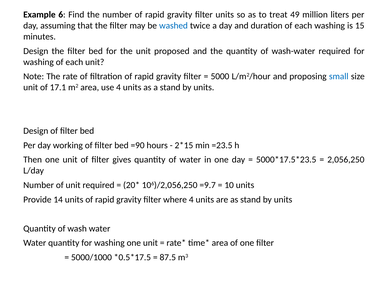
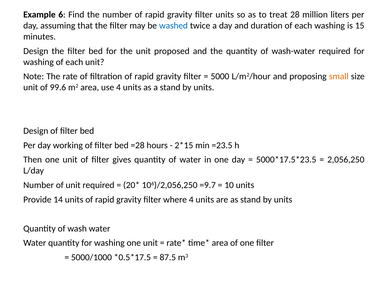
49: 49 -> 28
small colour: blue -> orange
17.1: 17.1 -> 99.6
=90: =90 -> =28
